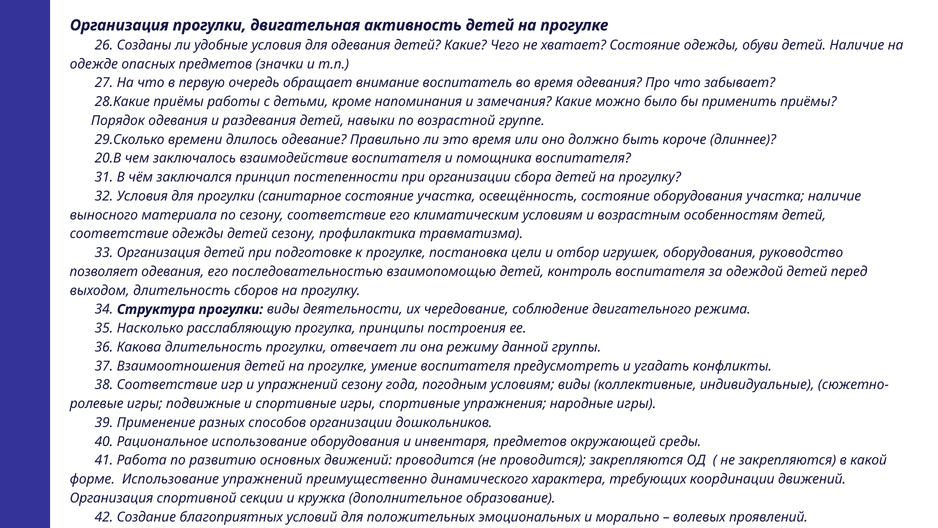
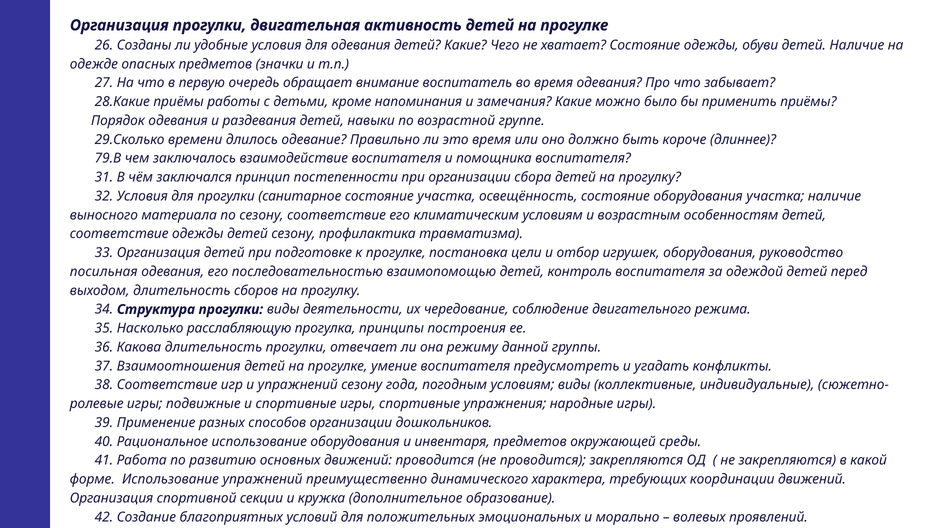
20.В: 20.В -> 79.В
позволяет at (104, 271): позволяет -> посильная
